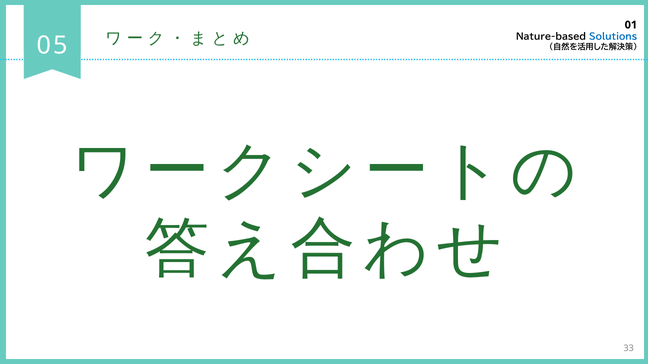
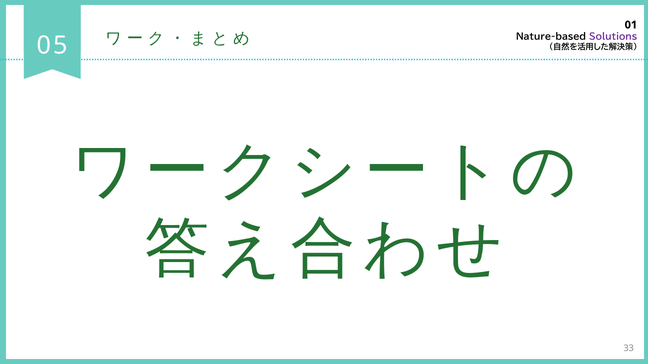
Solutions colour: blue -> purple
